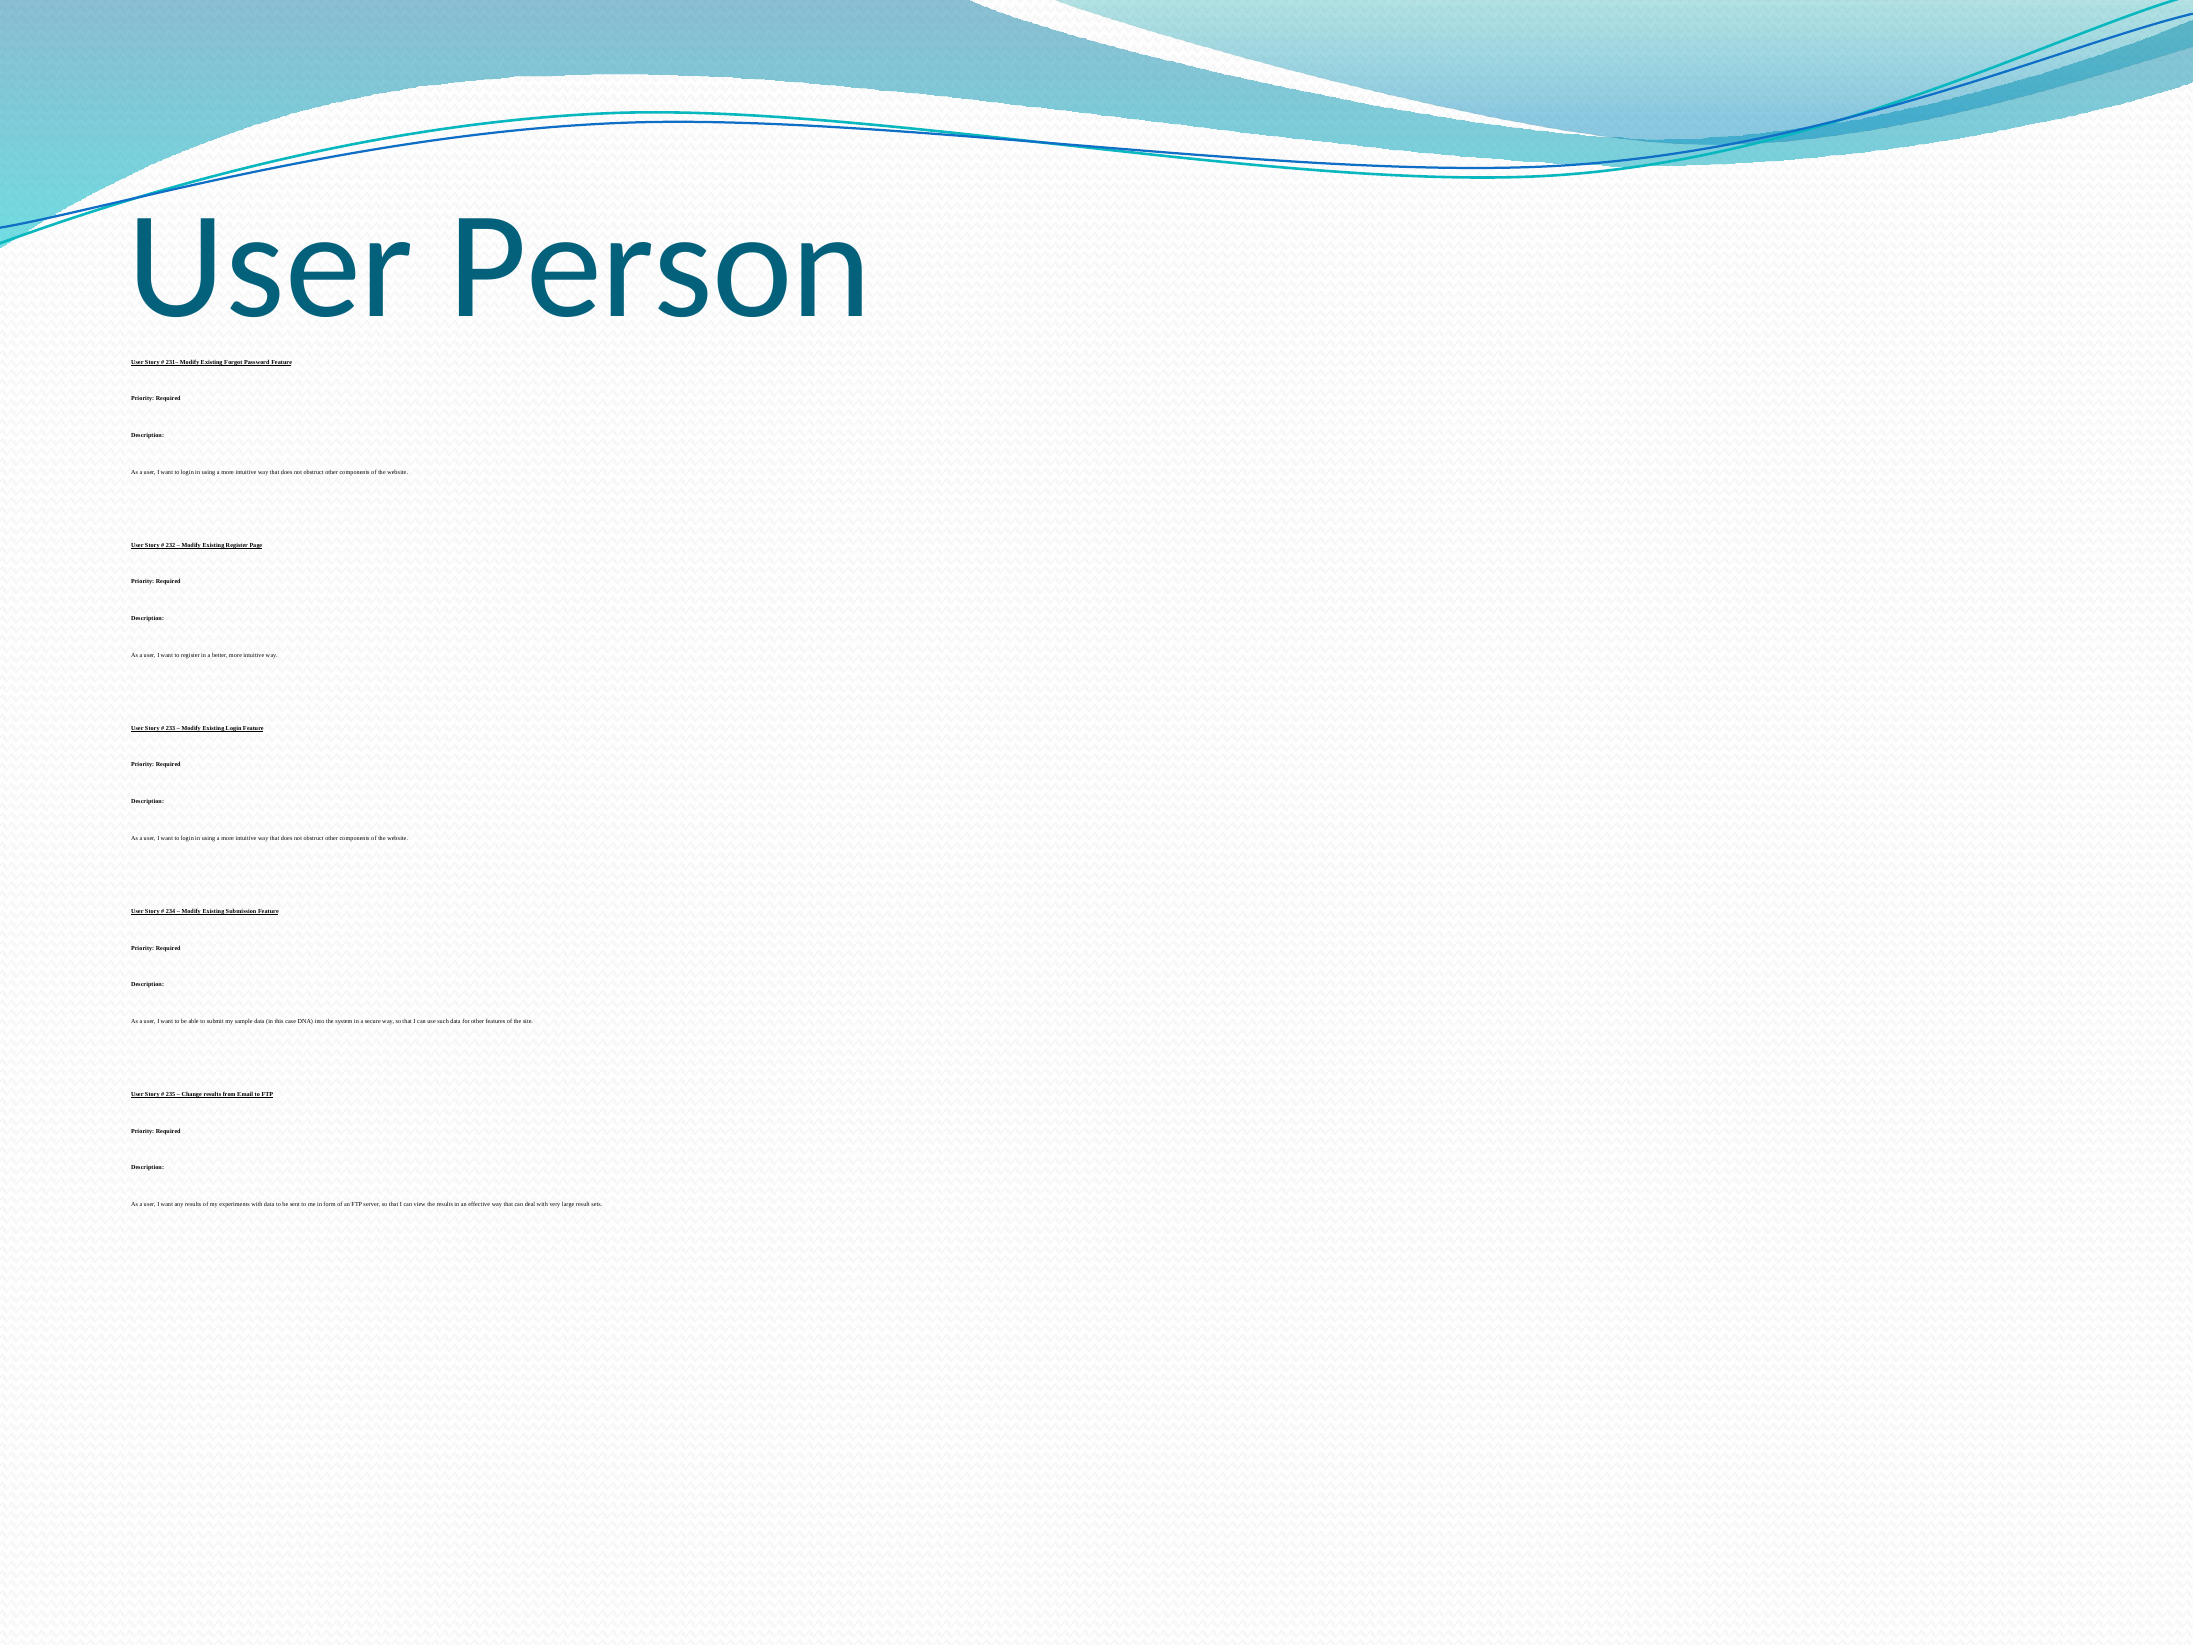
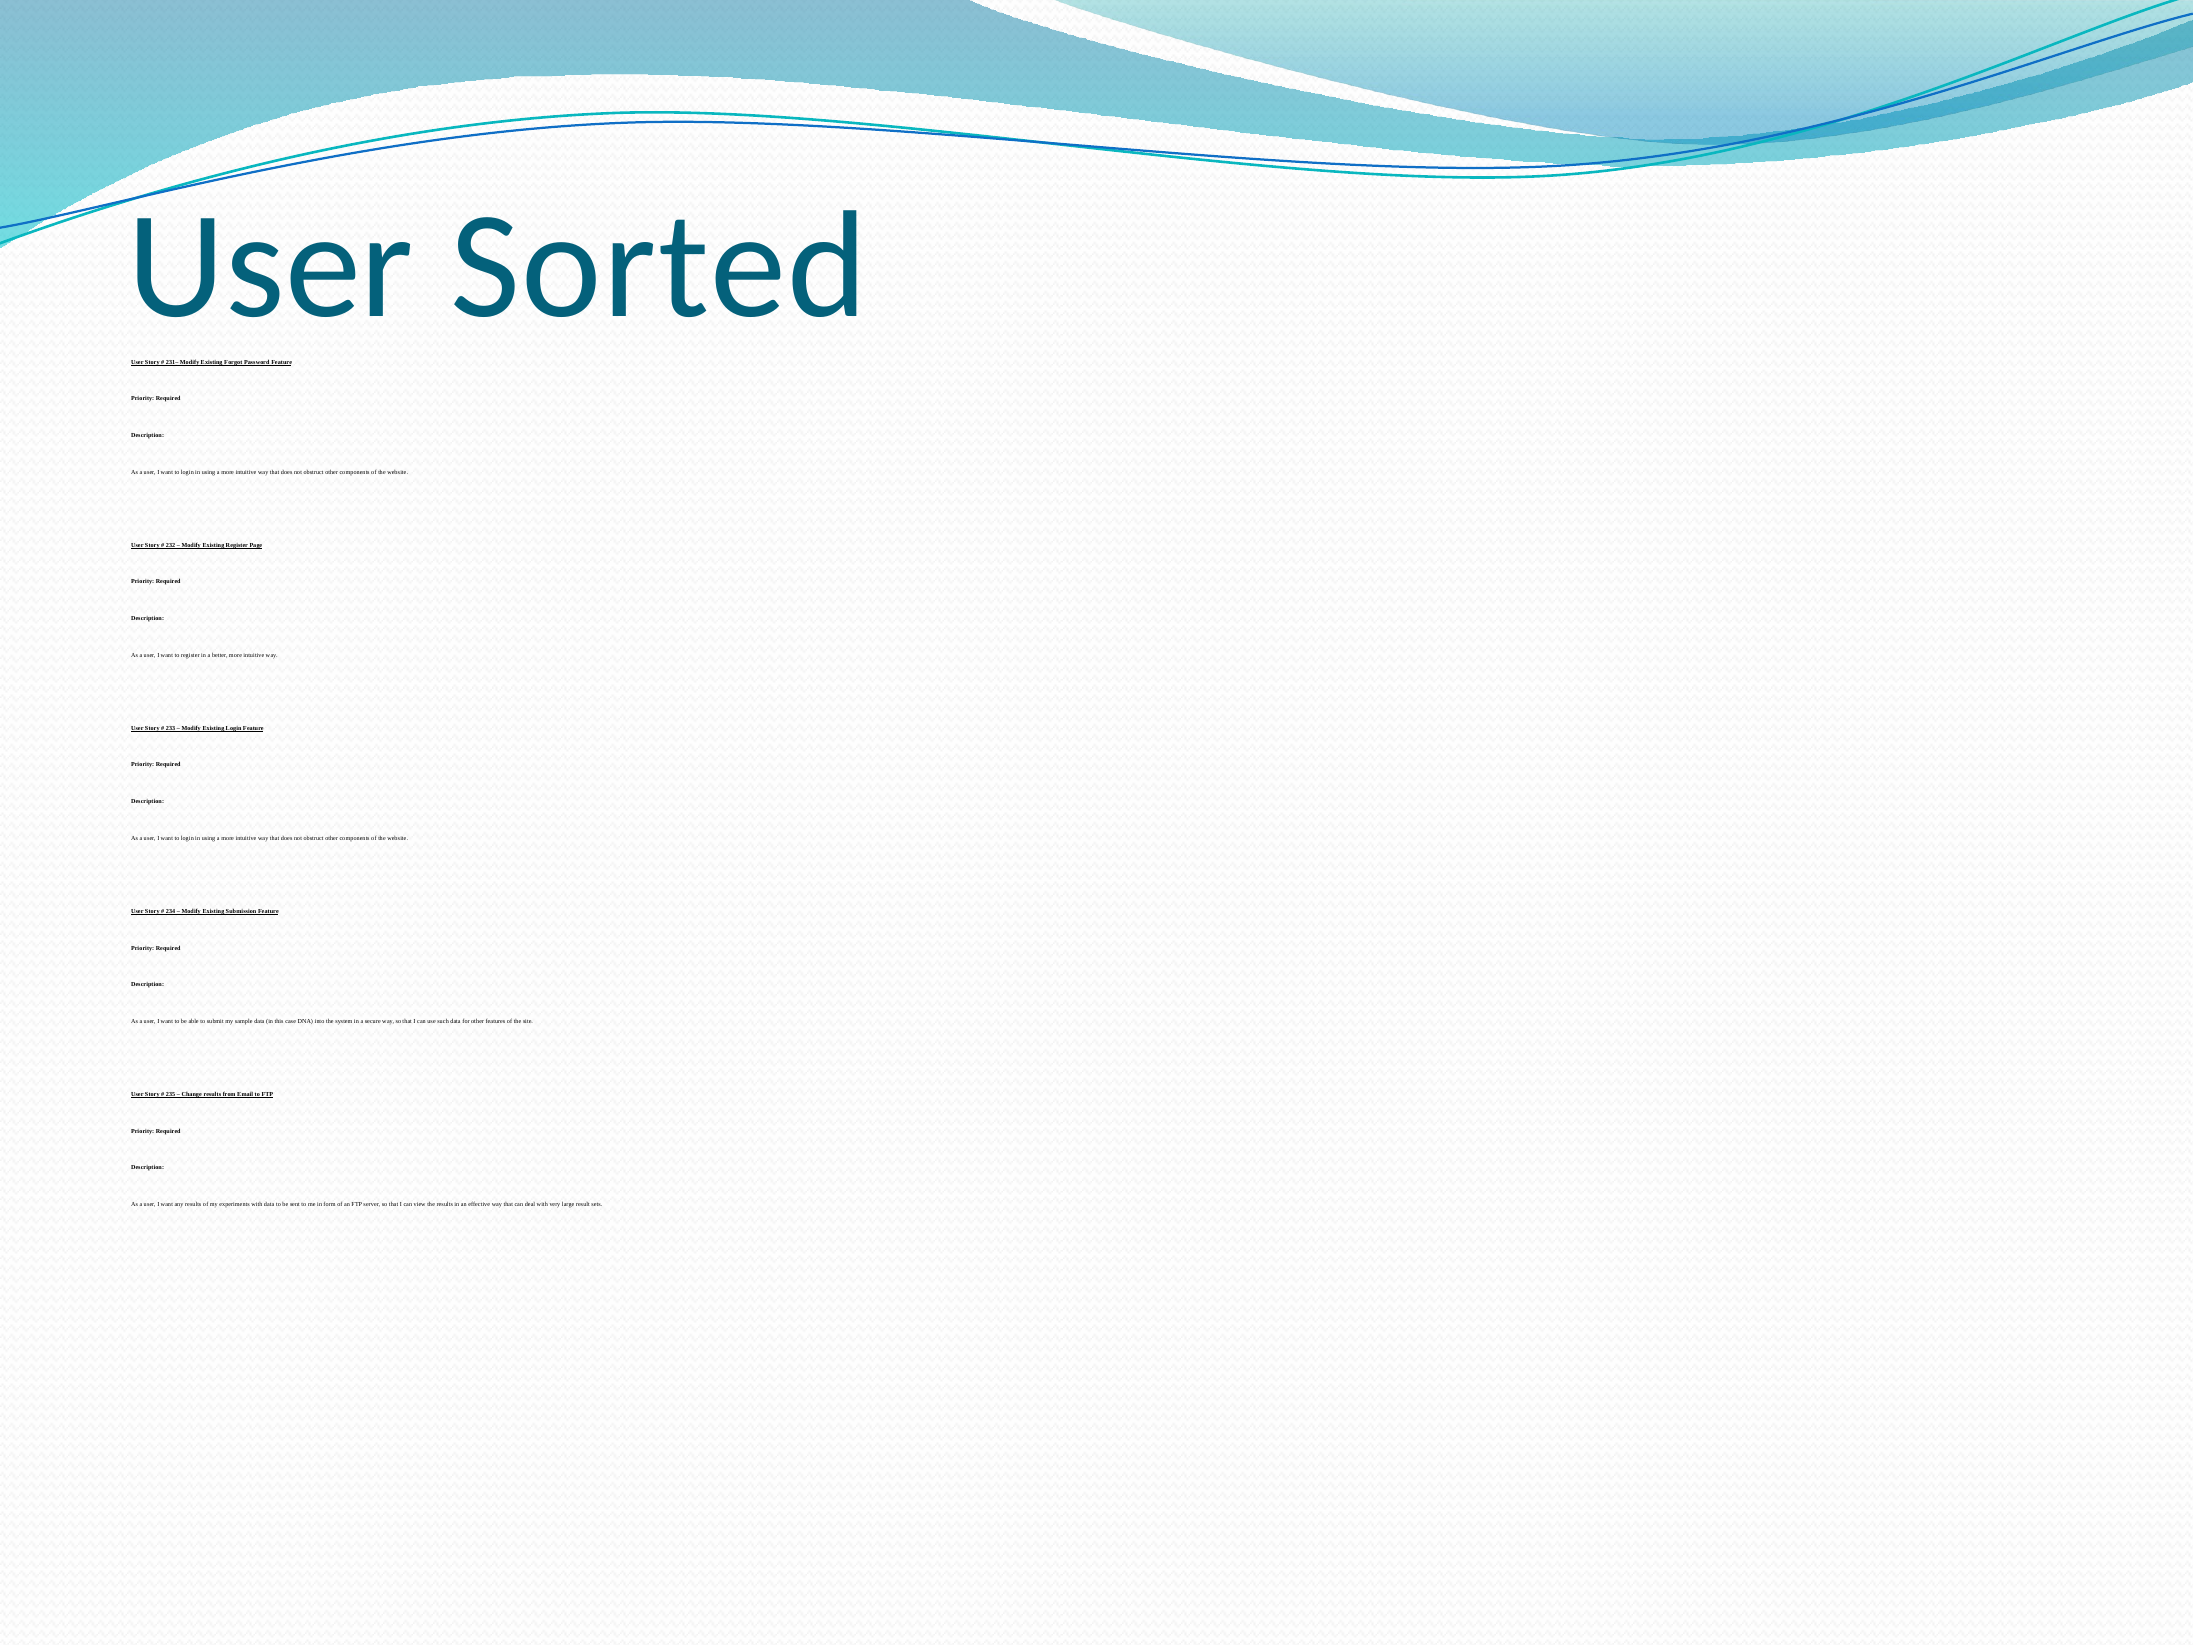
Person: Person -> Sorted
